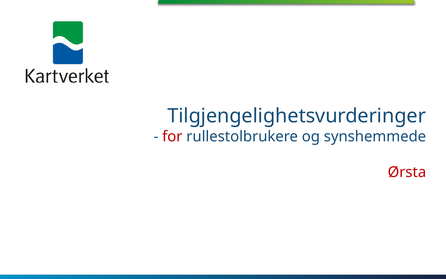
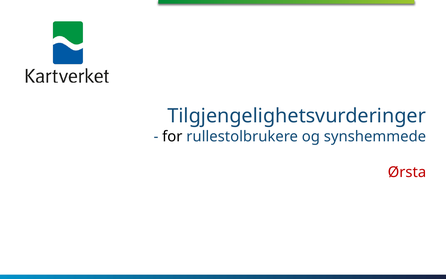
for colour: red -> black
